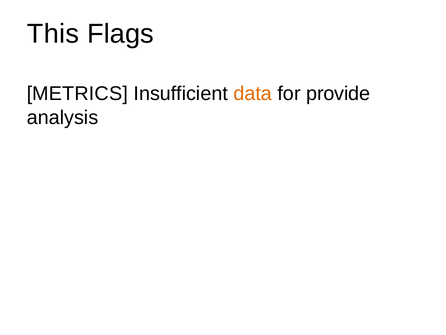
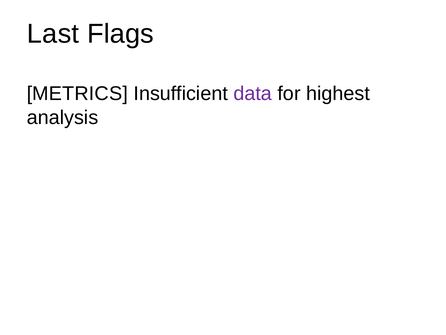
This: This -> Last
data colour: orange -> purple
provide: provide -> highest
